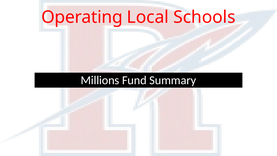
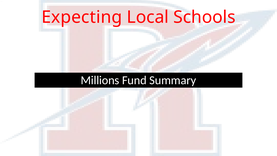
Operating: Operating -> Expecting
